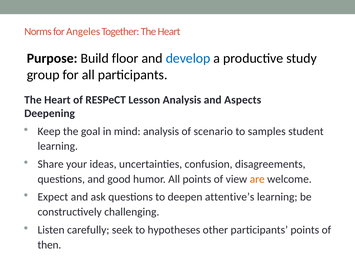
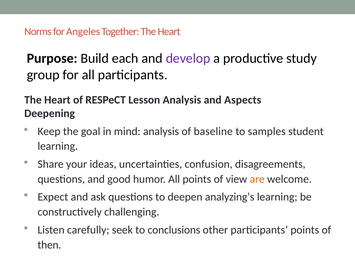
floor: floor -> each
develop colour: blue -> purple
scenario: scenario -> baseline
attentive’s: attentive’s -> analyzing’s
hypotheses: hypotheses -> conclusions
